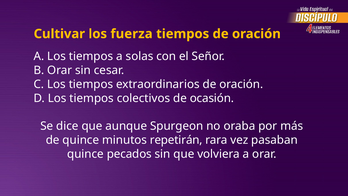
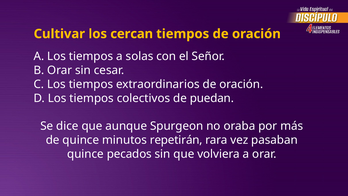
fuerza: fuerza -> cercan
ocasión: ocasión -> puedan
